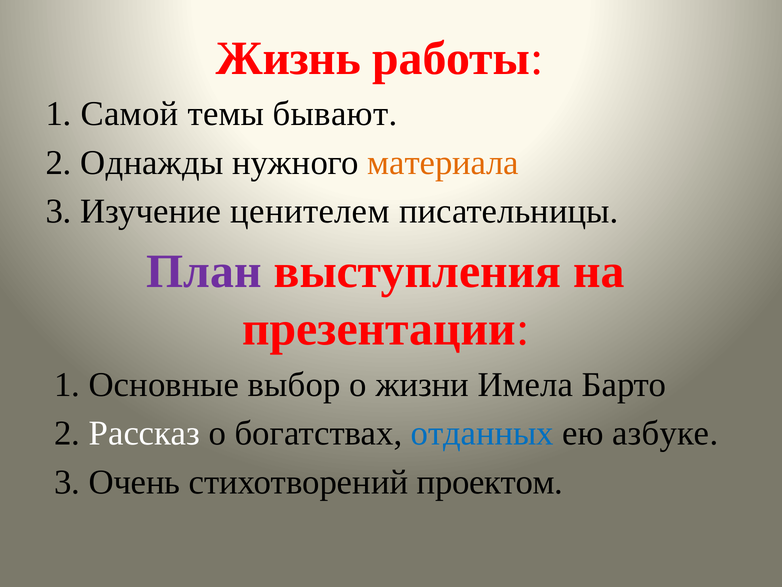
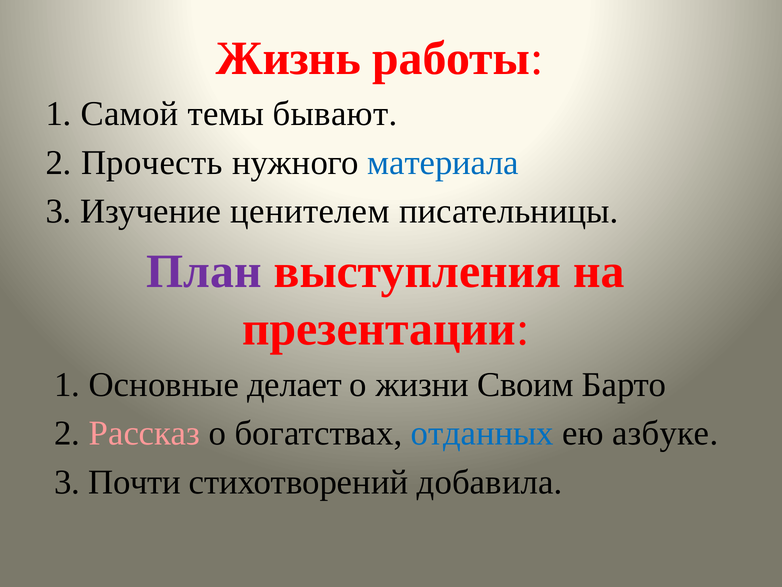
Однажды: Однажды -> Прочесть
материала colour: orange -> blue
выбор: выбор -> делает
Имела: Имела -> Своим
Рассказ colour: white -> pink
Очень: Очень -> Почти
проектом: проектом -> добавила
